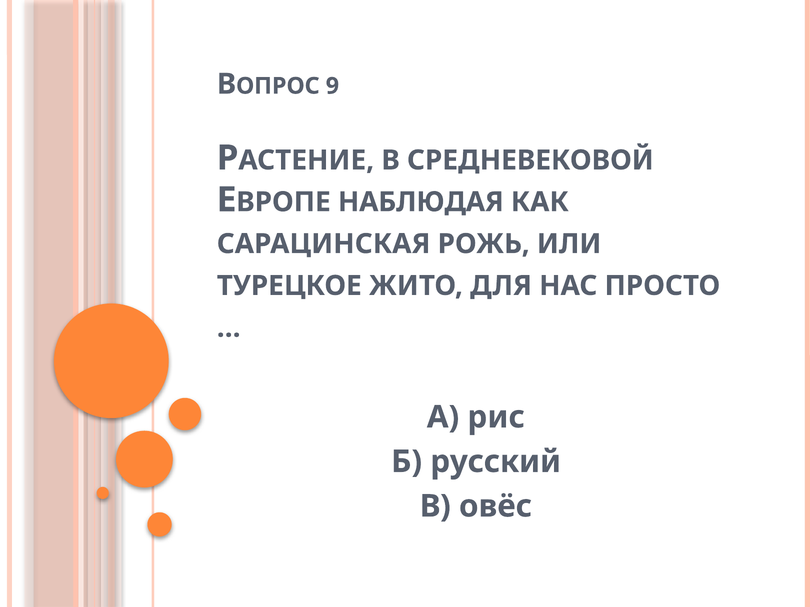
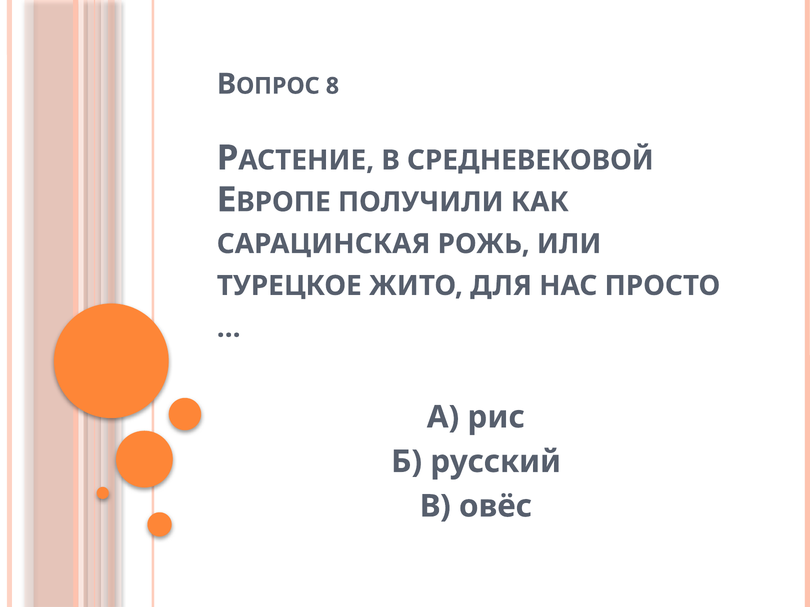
9: 9 -> 8
НАБЛЮДАЯ: НАБЛЮДАЯ -> ПОЛУЧИЛИ
